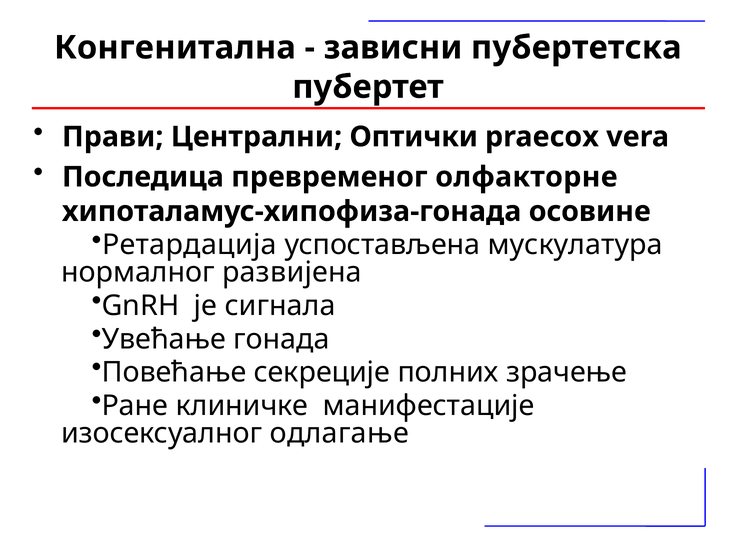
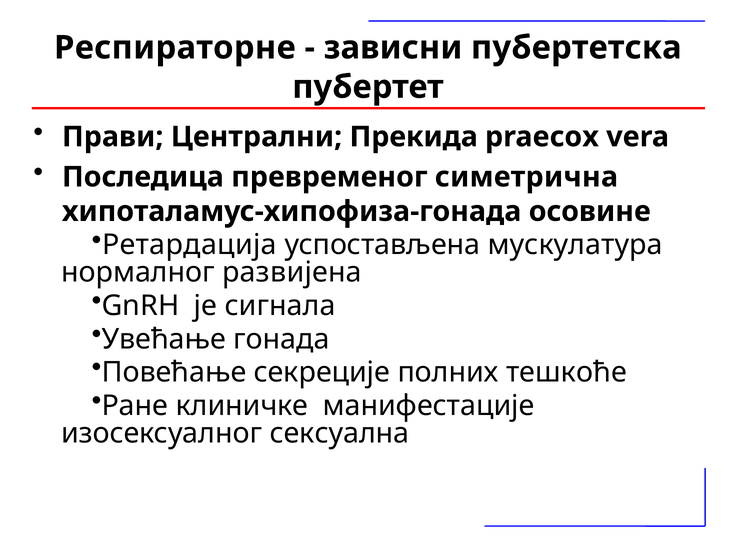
Конгeнитална: Конгeнитална -> Респираторне
Оптички: Оптички -> Прекида
олфакторне: олфакторне -> симетрична
зрачење: зрачење -> тешкоће
одлагање: одлагање -> сексуална
